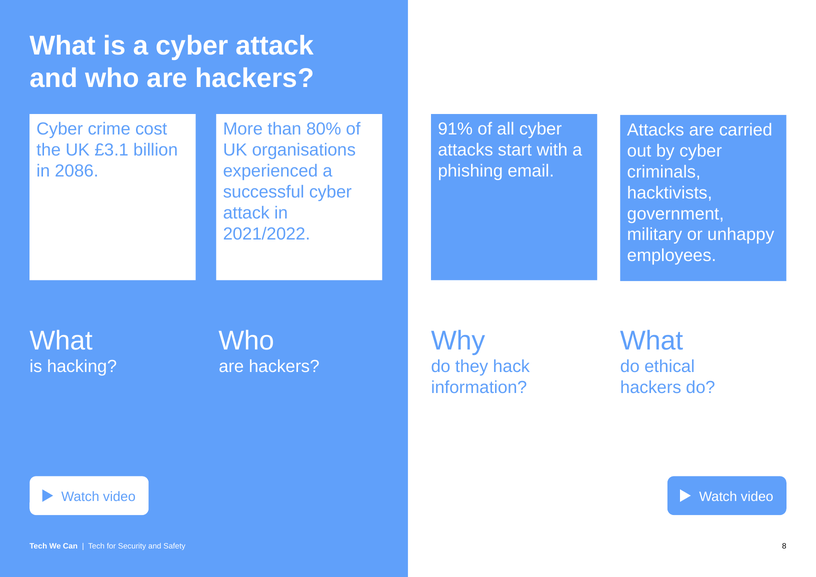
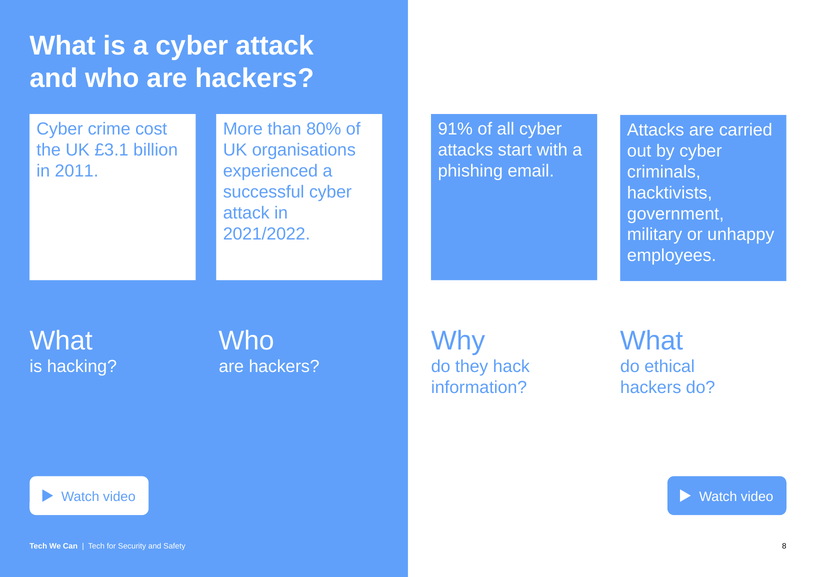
2086: 2086 -> 2011
